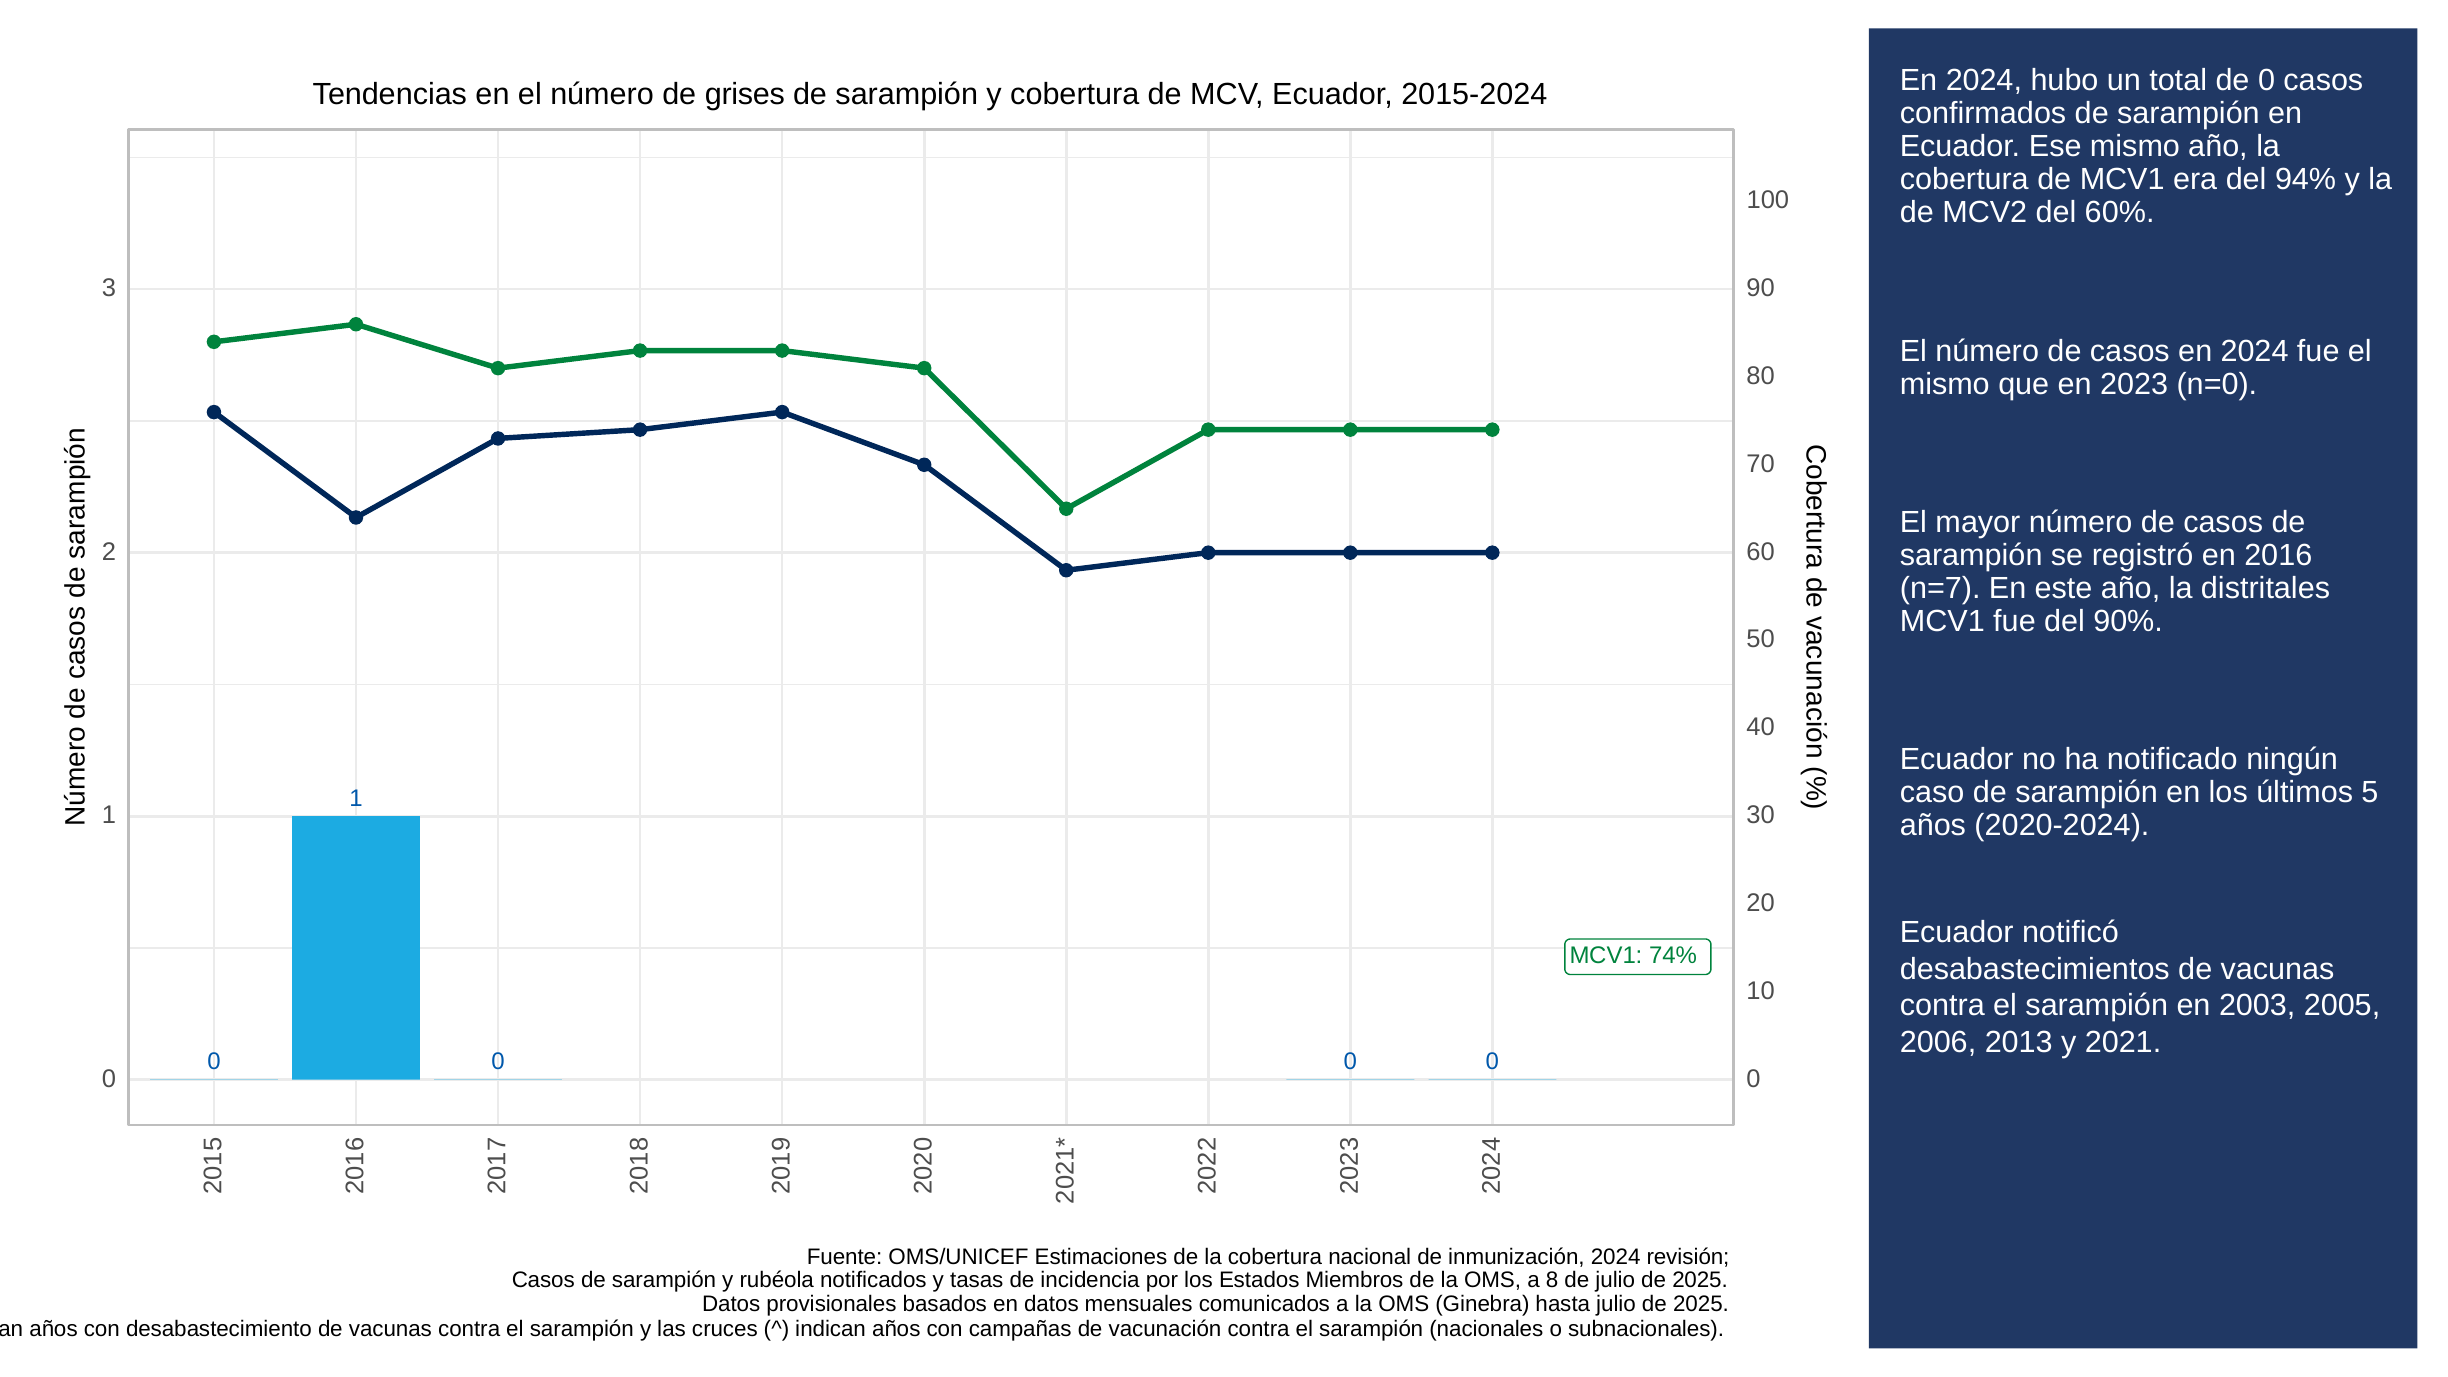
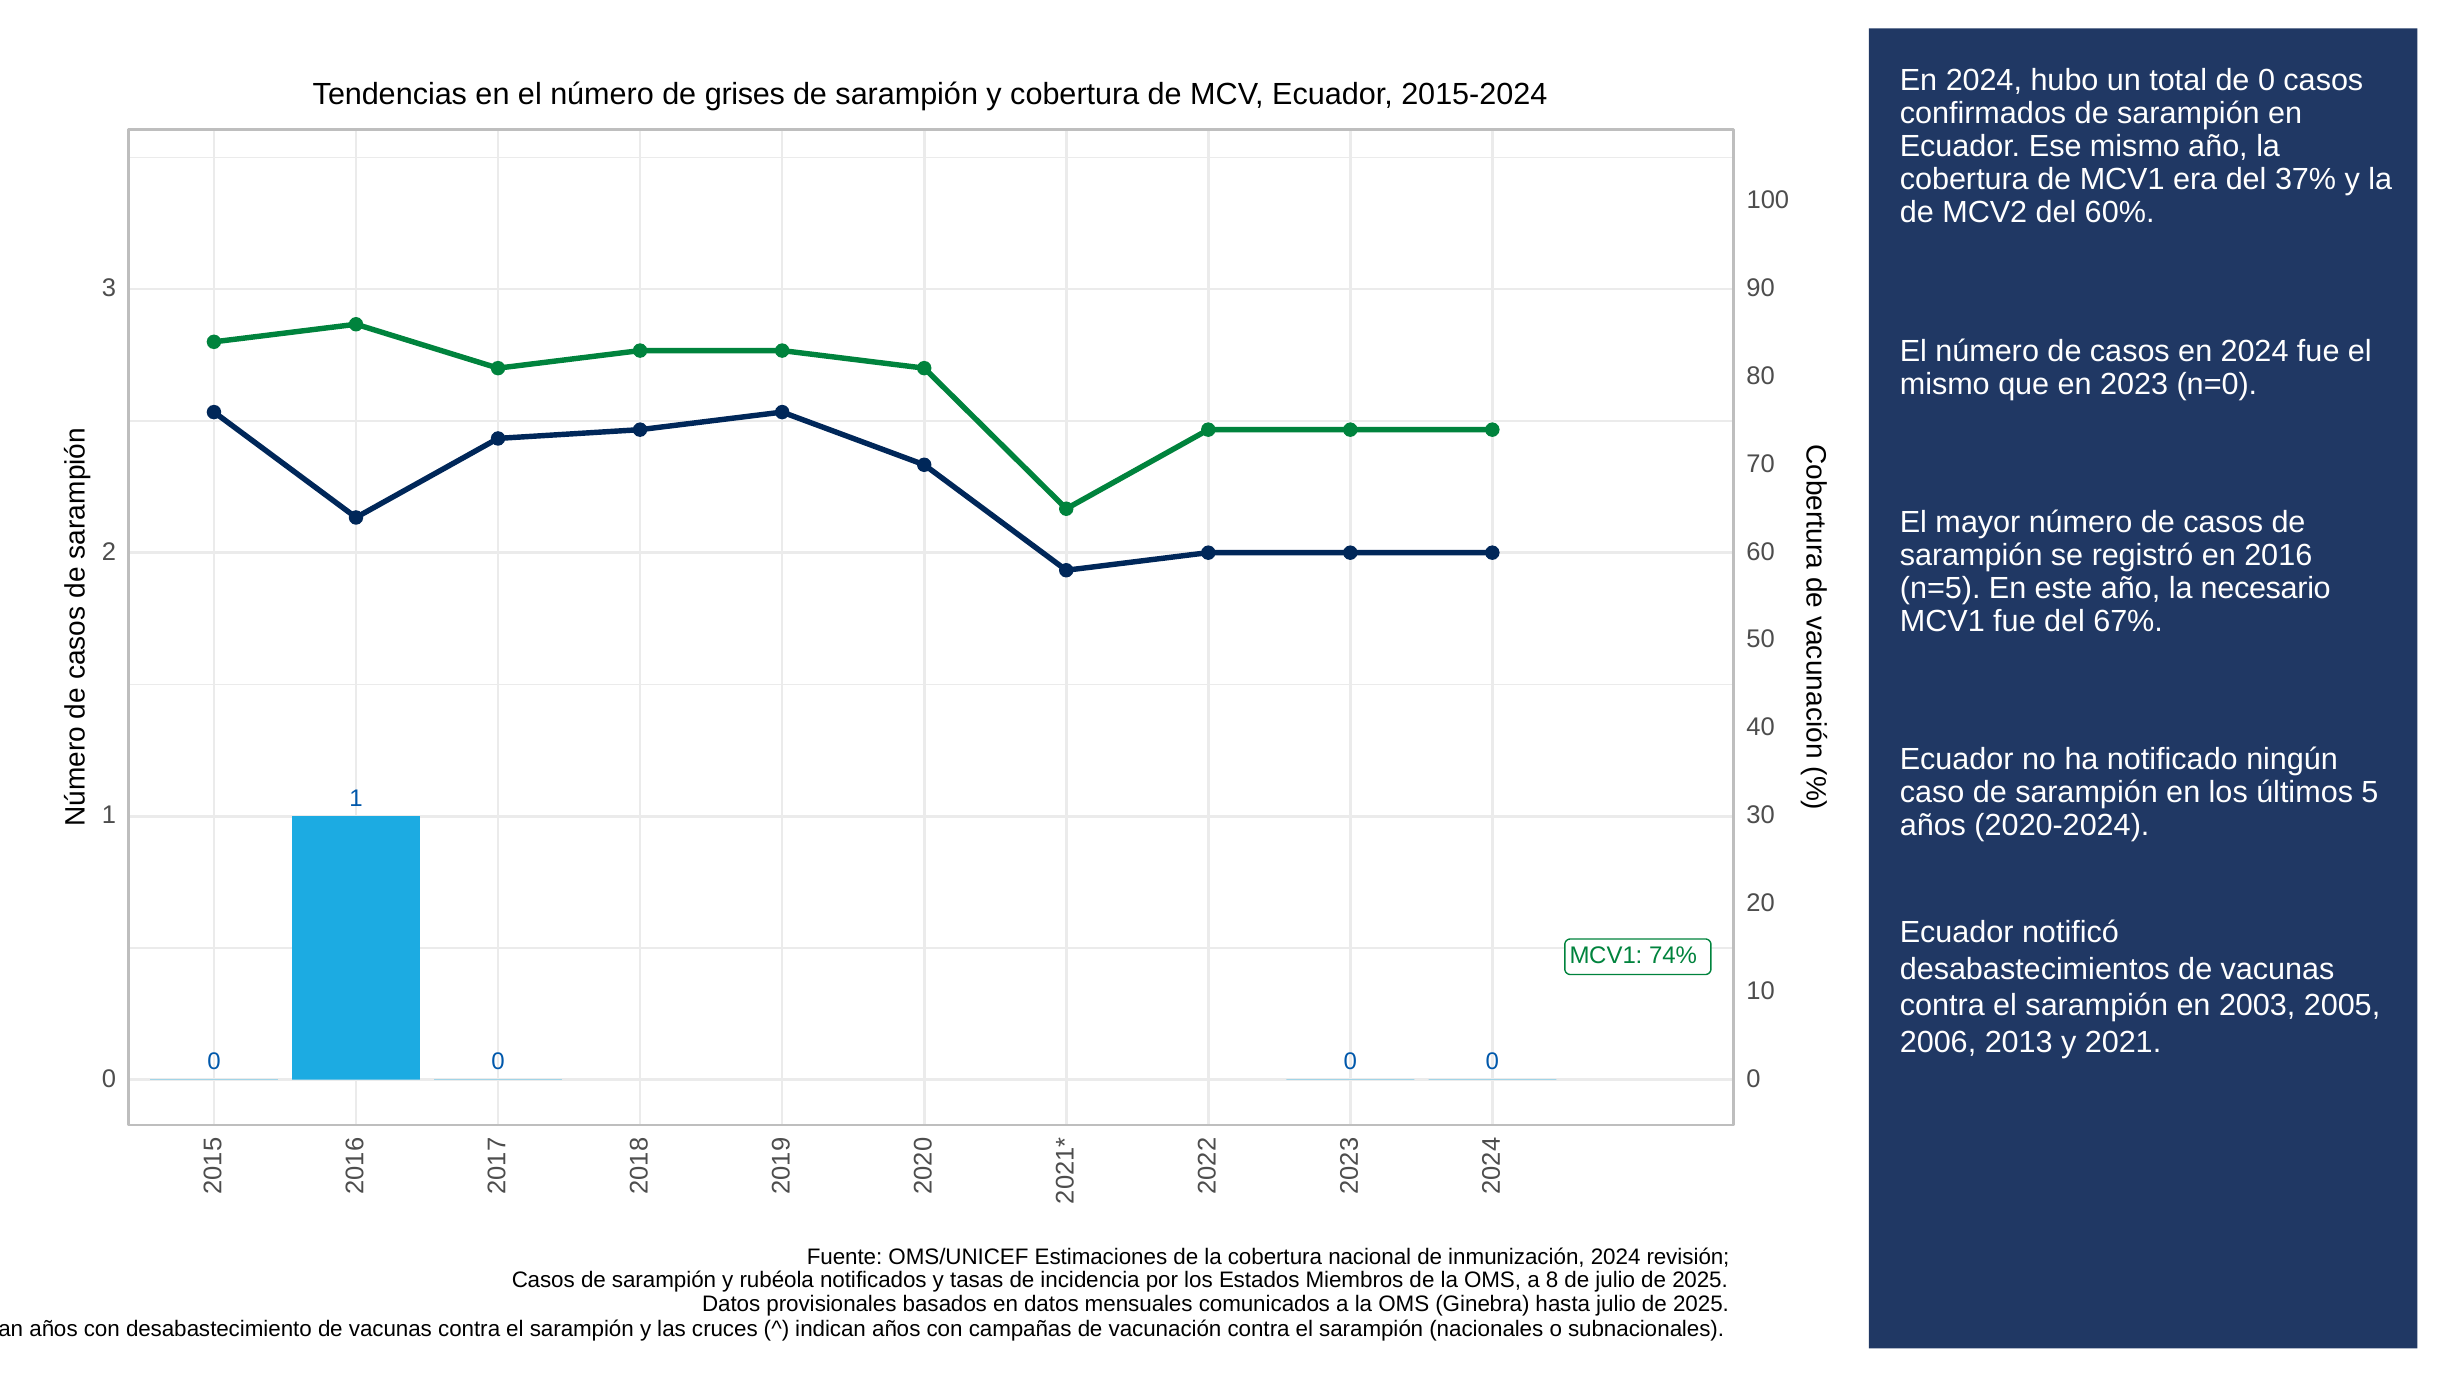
94%: 94% -> 37%
n=7: n=7 -> n=5
distritales: distritales -> necesario
90%: 90% -> 67%
